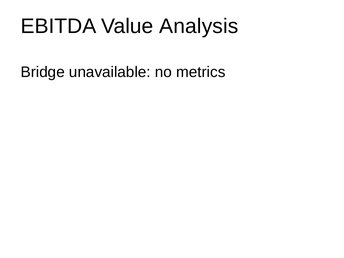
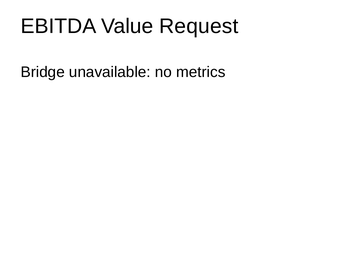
Analysis: Analysis -> Request
